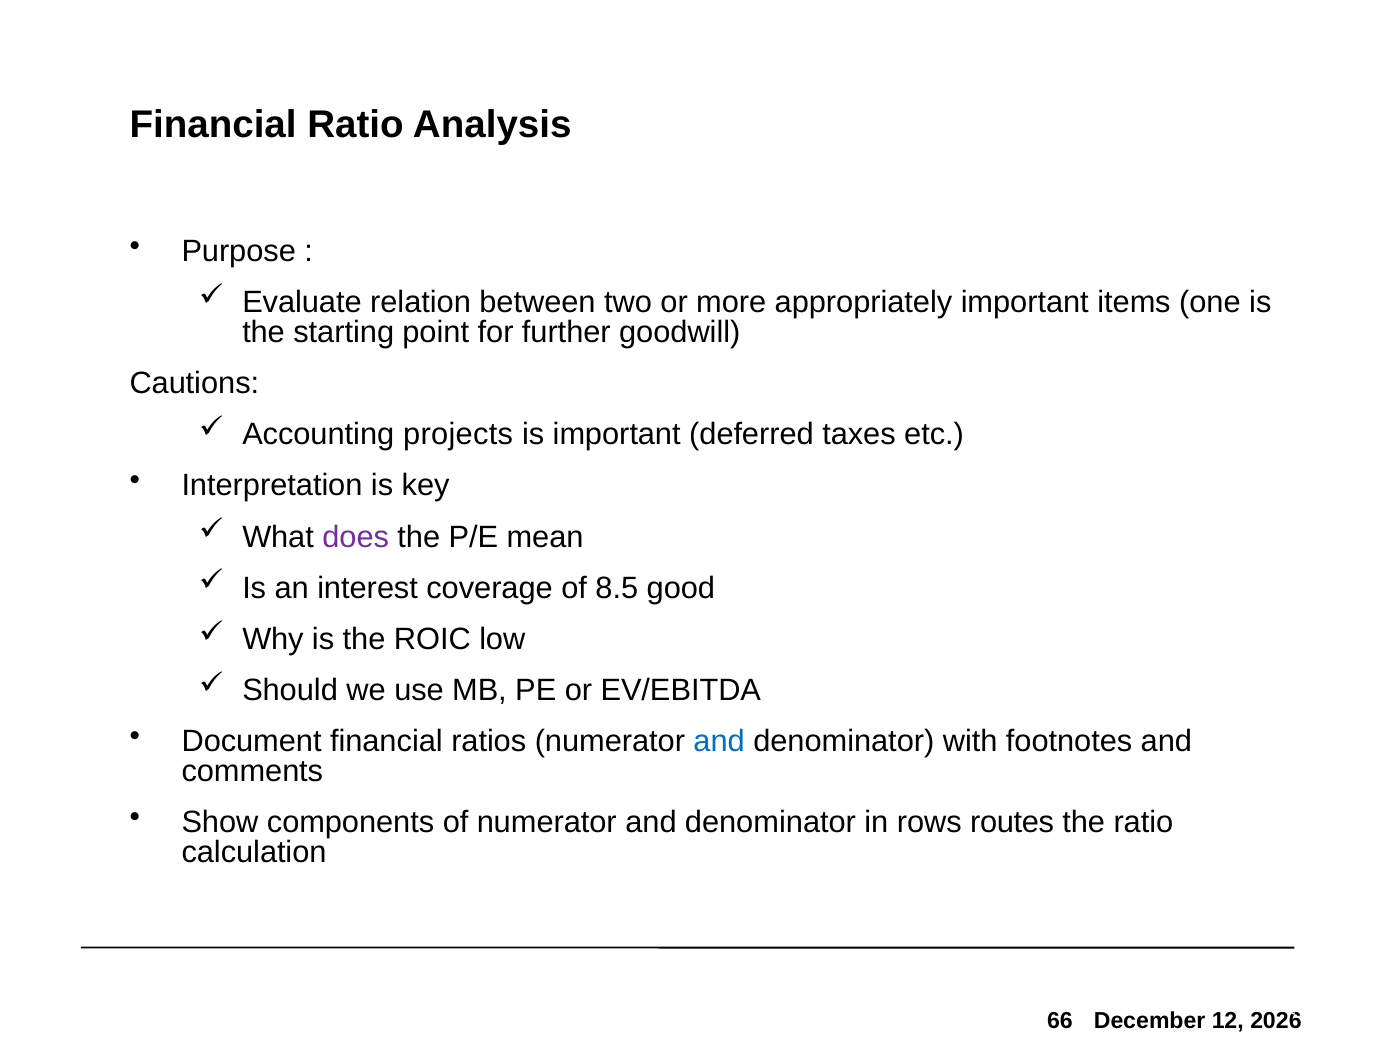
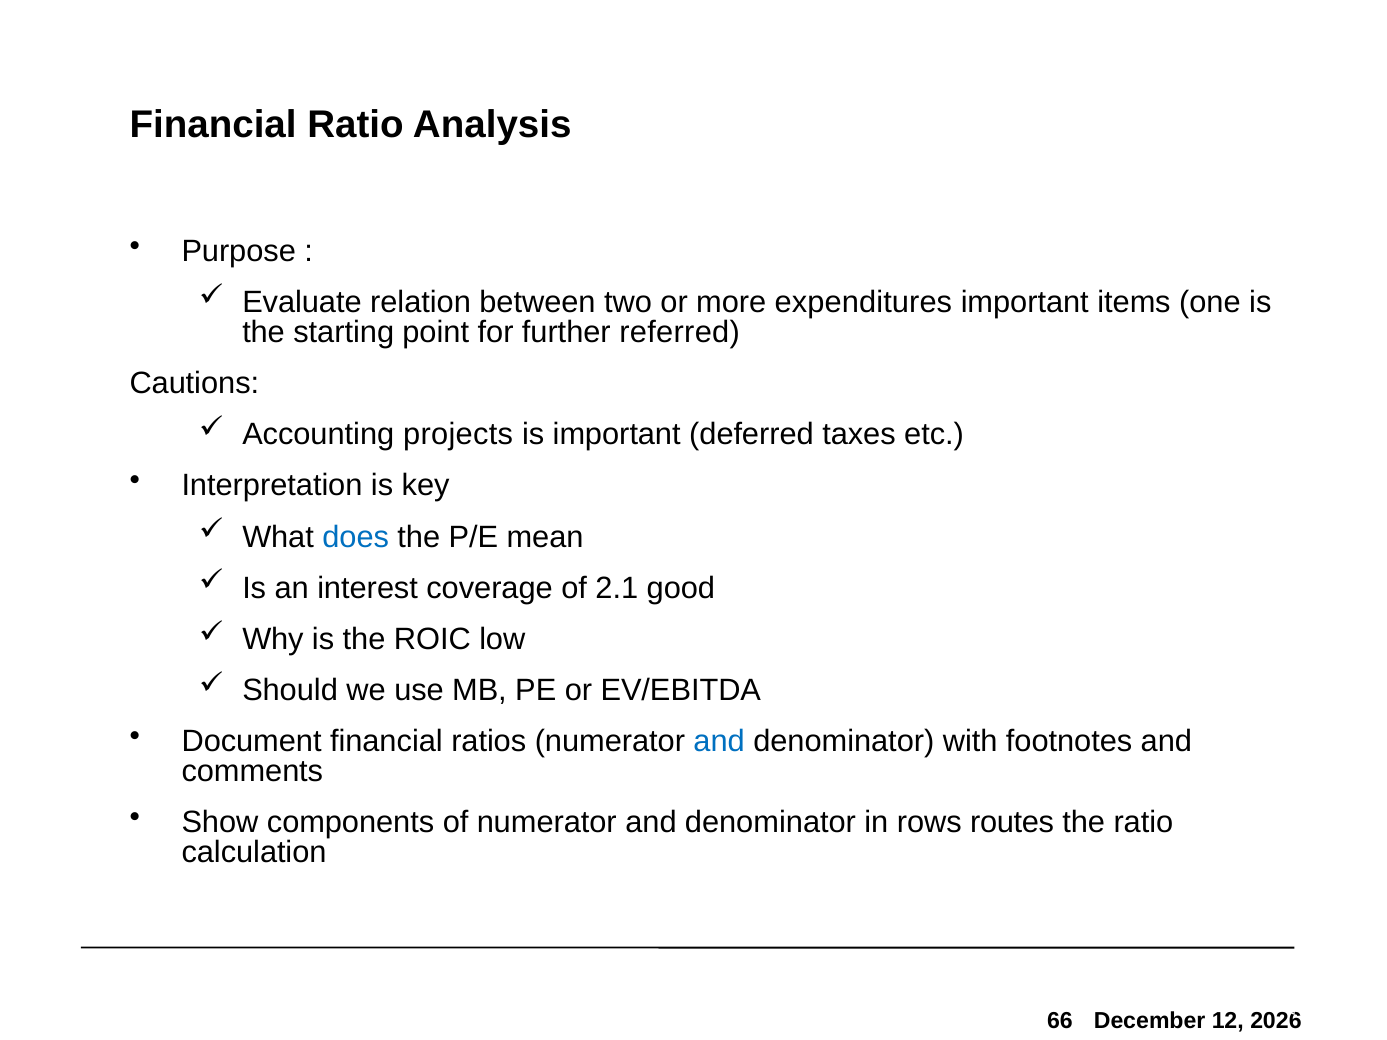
appropriately: appropriately -> expenditures
goodwill: goodwill -> referred
does colour: purple -> blue
8.5: 8.5 -> 2.1
